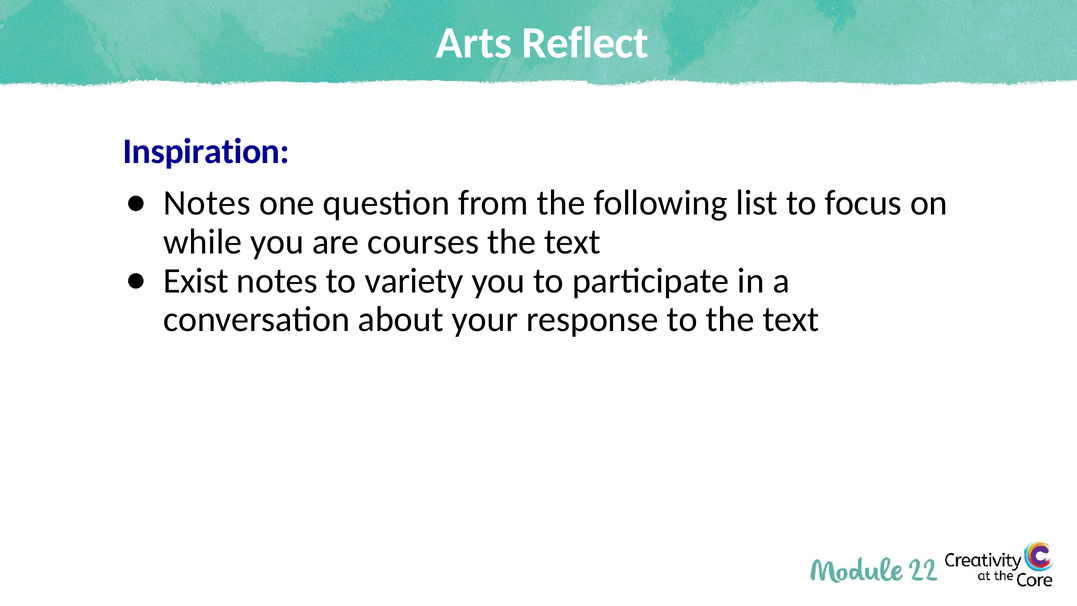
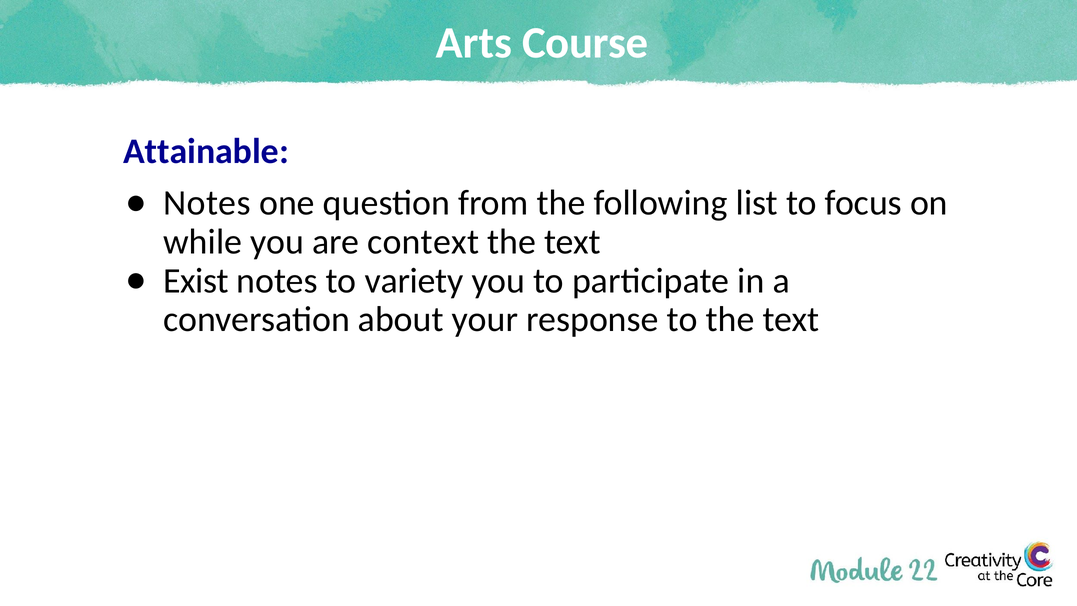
Reflect: Reflect -> Course
Inspiration: Inspiration -> Attainable
courses: courses -> context
